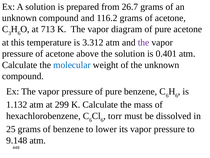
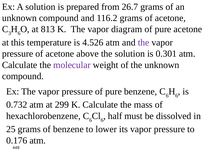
713: 713 -> 813
3.312: 3.312 -> 4.526
0.401: 0.401 -> 0.301
molecular colour: blue -> purple
1.132: 1.132 -> 0.732
torr: torr -> half
9.148: 9.148 -> 0.176
